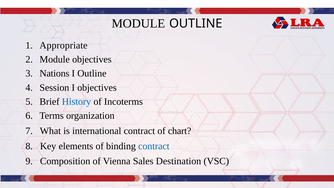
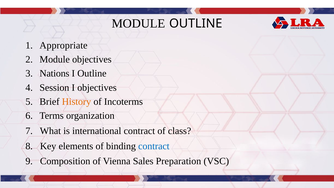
History colour: blue -> orange
chart: chart -> class
Destination: Destination -> Preparation
